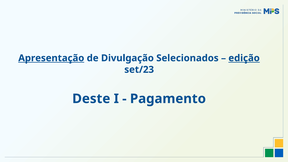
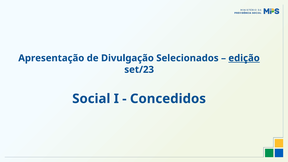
Apresentação underline: present -> none
Deste: Deste -> Social
Pagamento: Pagamento -> Concedidos
